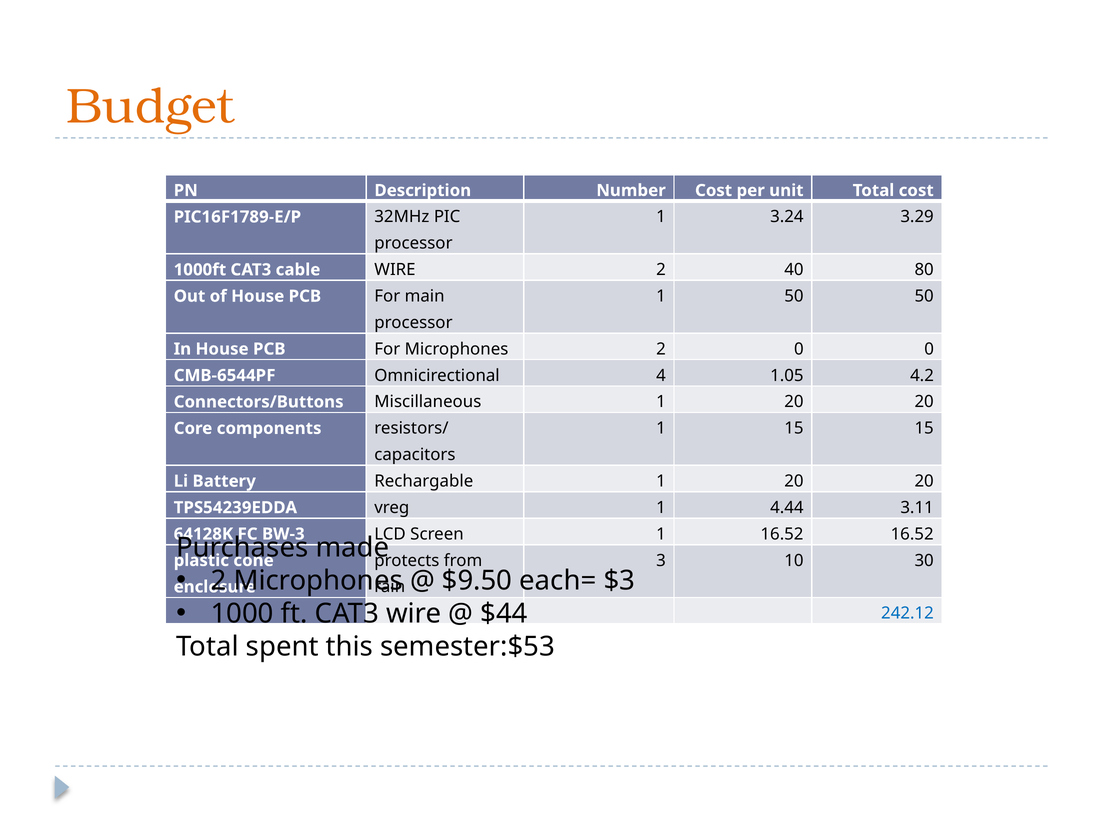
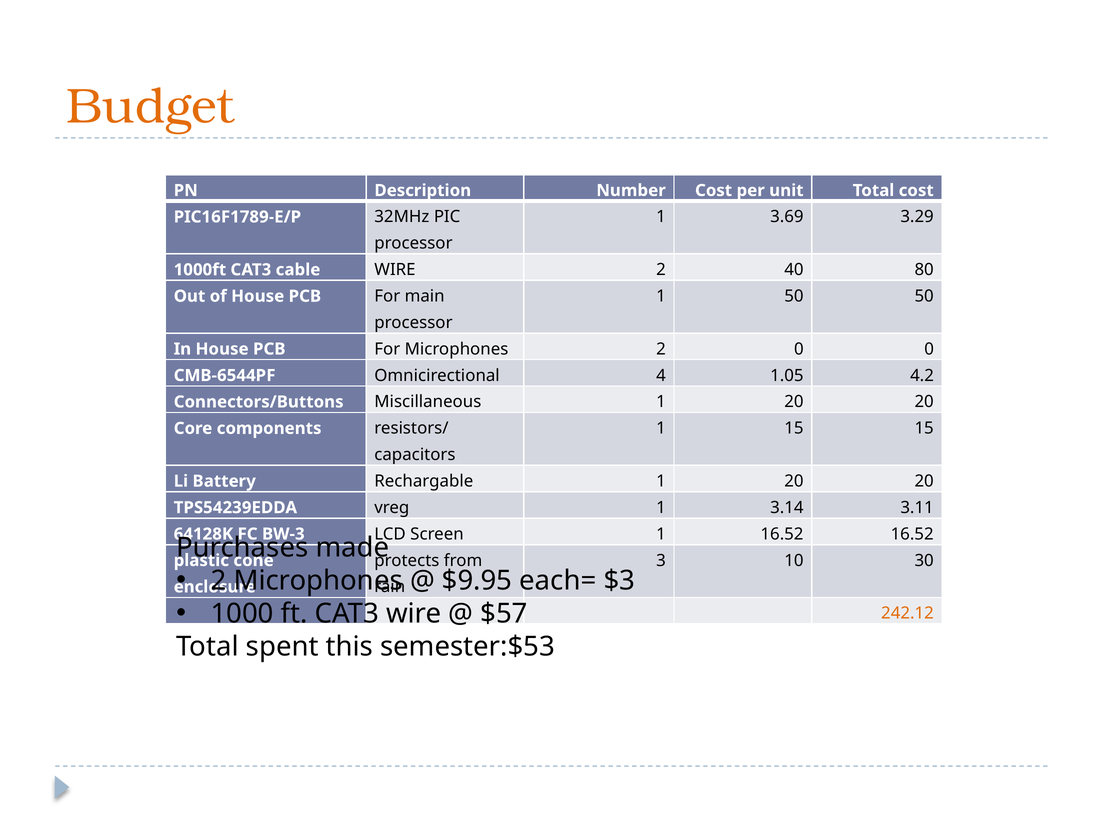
3.24: 3.24 -> 3.69
4.44: 4.44 -> 3.14
$9.50: $9.50 -> $9.95
$44: $44 -> $57
242.12 colour: blue -> orange
